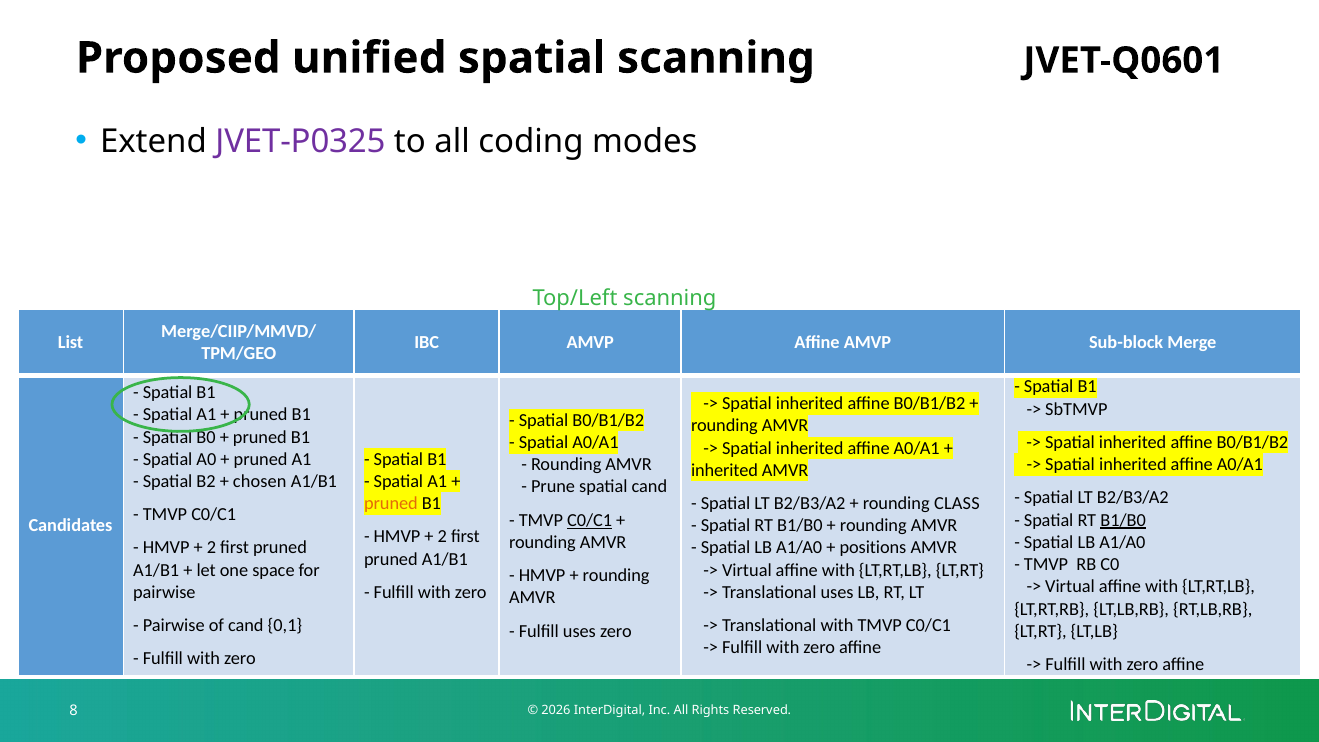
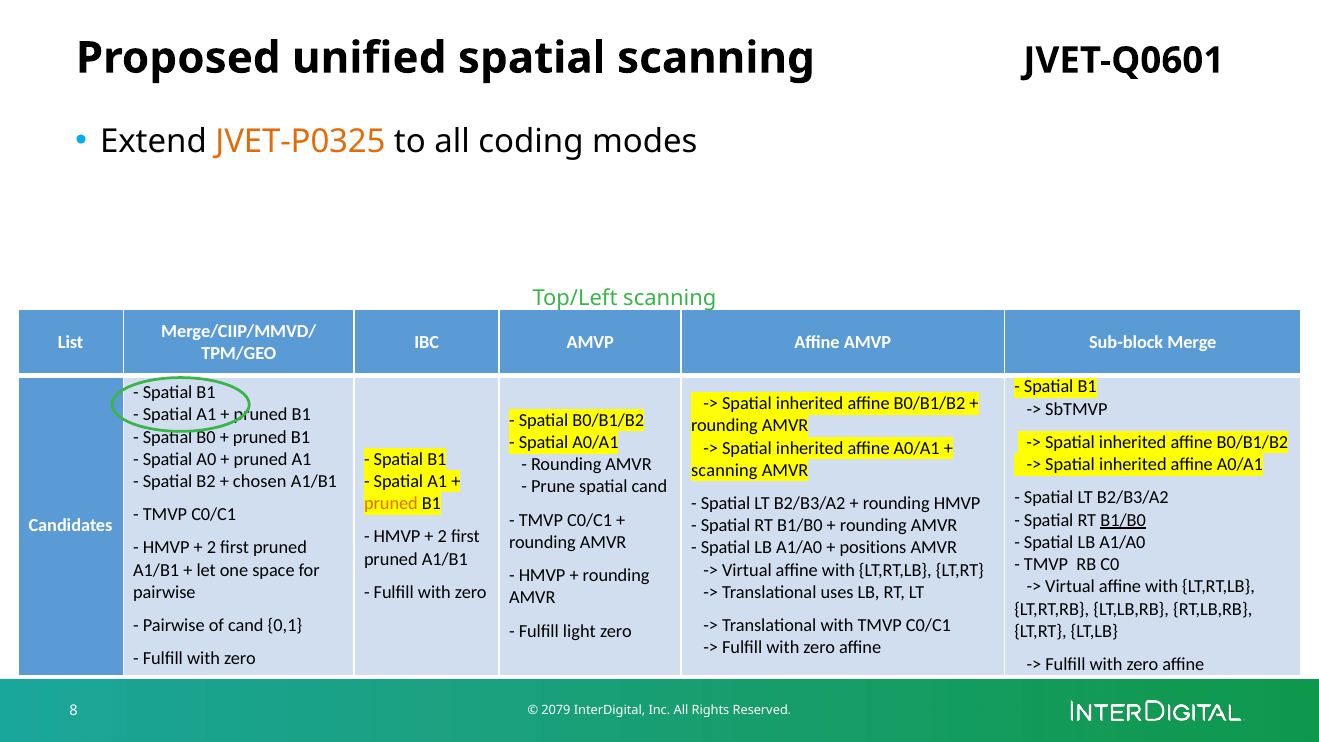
JVET-P0325 colour: purple -> orange
inherited at (725, 470): inherited -> scanning
rounding CLASS: CLASS -> HMVP
C0/C1 at (590, 520) underline: present -> none
Fulfill uses: uses -> light
2026: 2026 -> 2079
